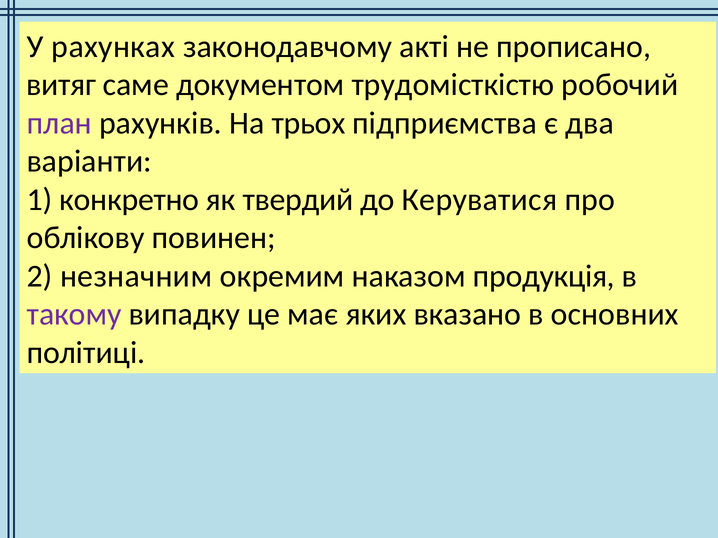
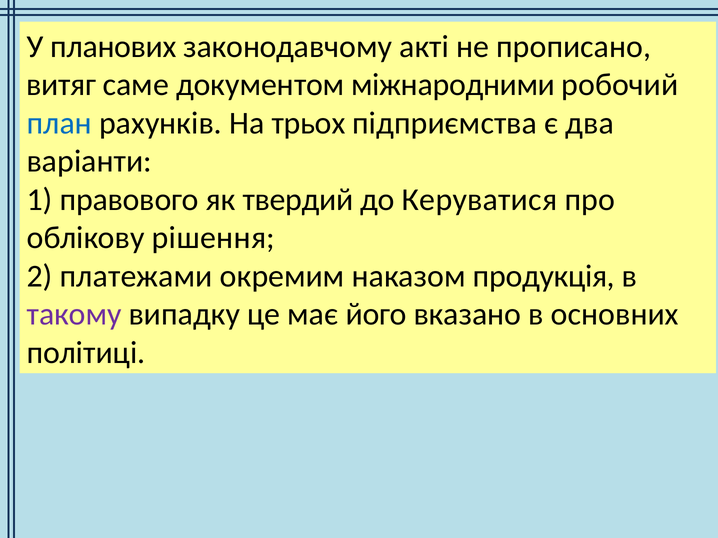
рахунках: рахунках -> планових
трудомісткістю: трудомісткістю -> міжнародними
план colour: purple -> blue
конкретно: конкретно -> правового
повинен: повинен -> рішення
незначним: незначним -> платежами
яких: яких -> його
